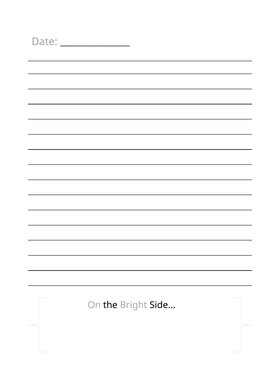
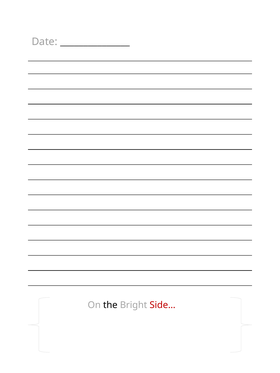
Side… colour: black -> red
